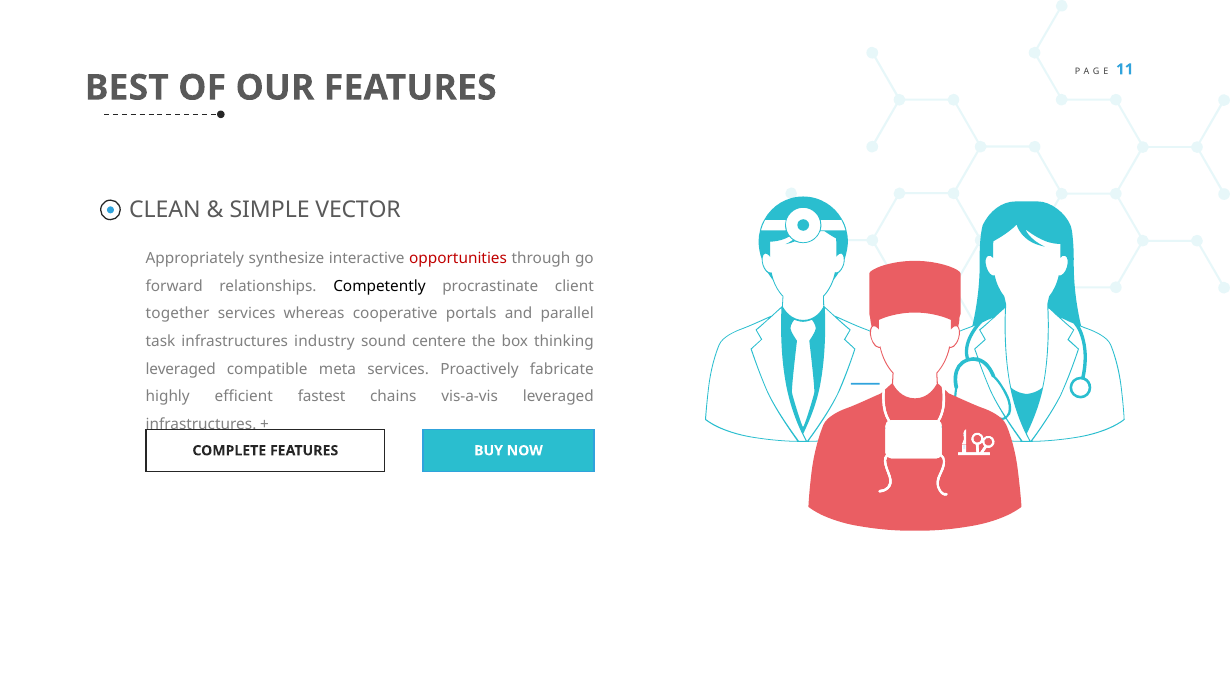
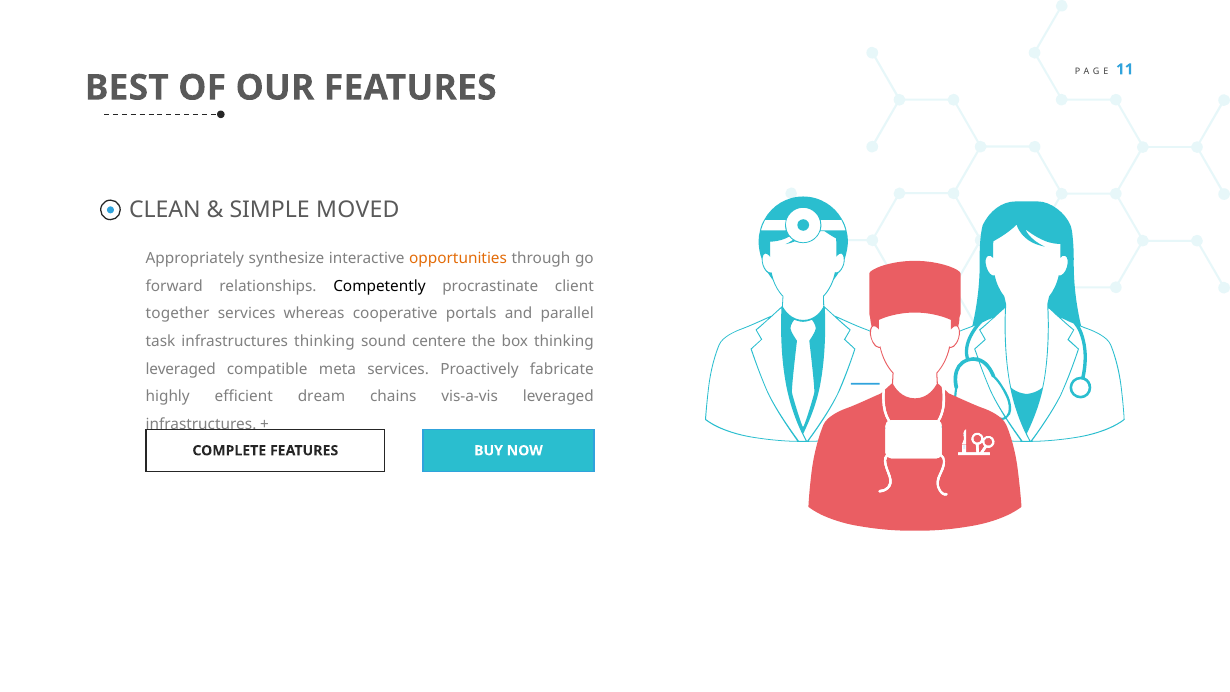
VECTOR: VECTOR -> MOVED
opportunities colour: red -> orange
infrastructures industry: industry -> thinking
fastest: fastest -> dream
